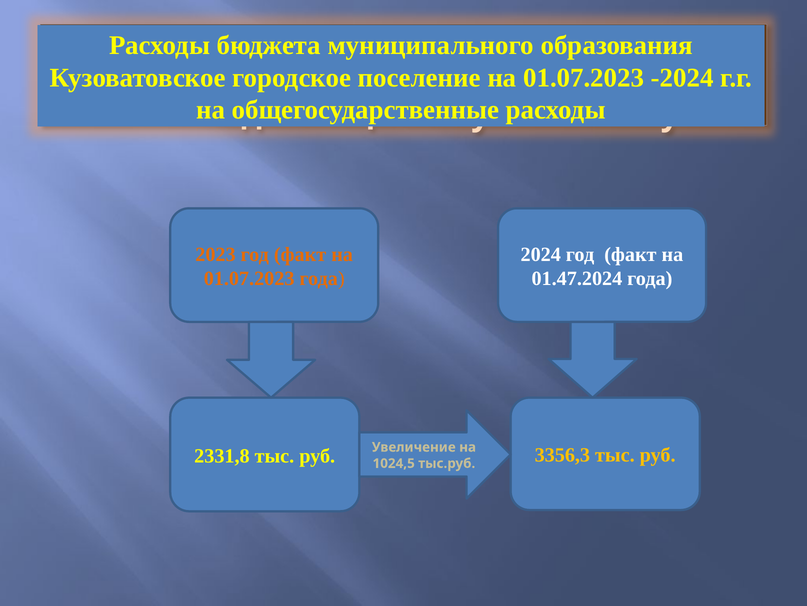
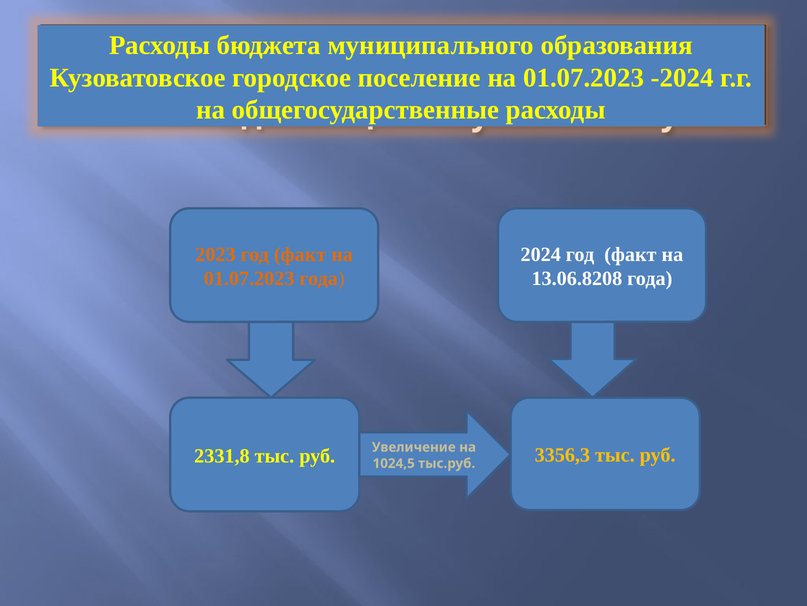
01.47.2024: 01.47.2024 -> 13.06.8208
